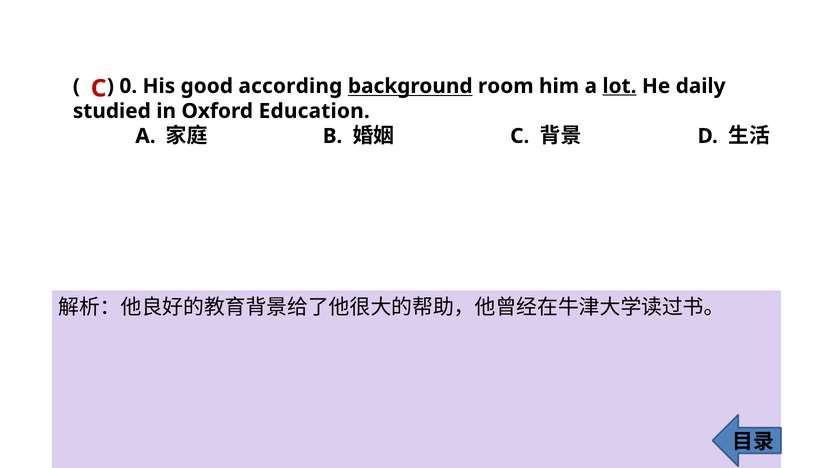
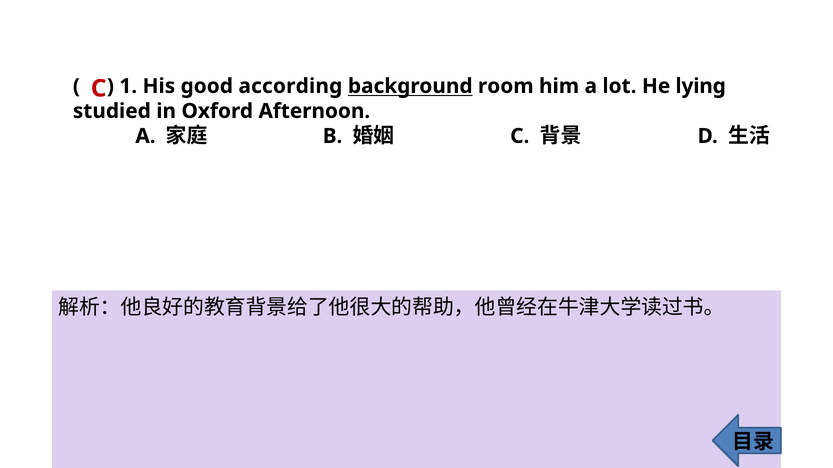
0: 0 -> 1
lot underline: present -> none
daily: daily -> lying
Education: Education -> Afternoon
